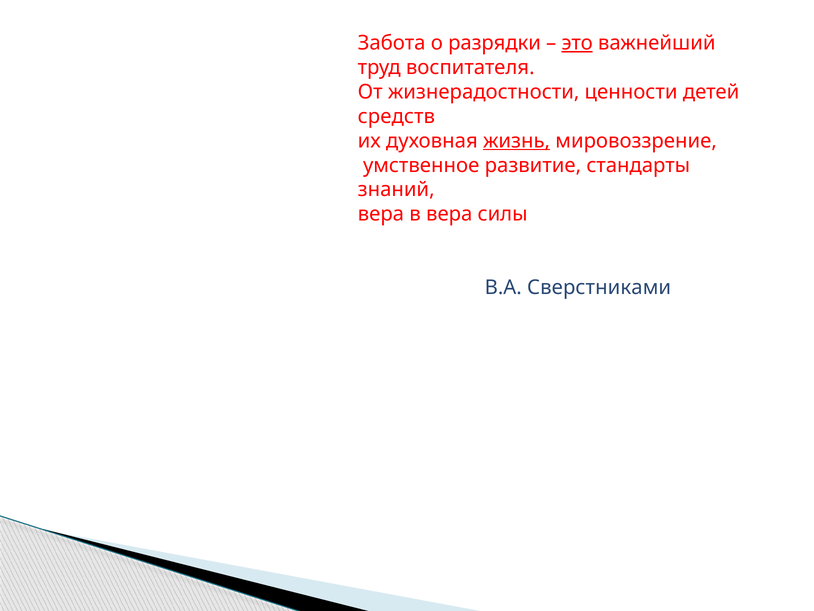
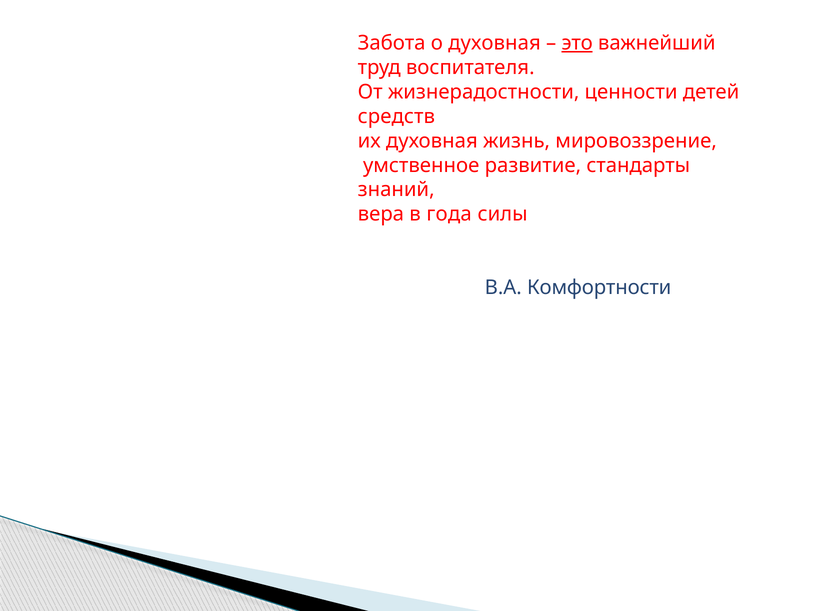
о разрядки: разрядки -> духовная
жизнь underline: present -> none
в вера: вера -> года
Сверстниками: Сверстниками -> Комфортности
